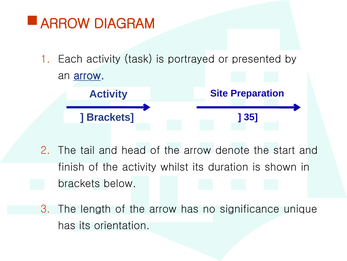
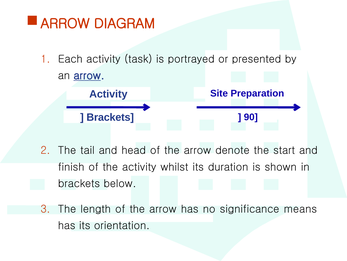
35: 35 -> 90
unique: unique -> means
